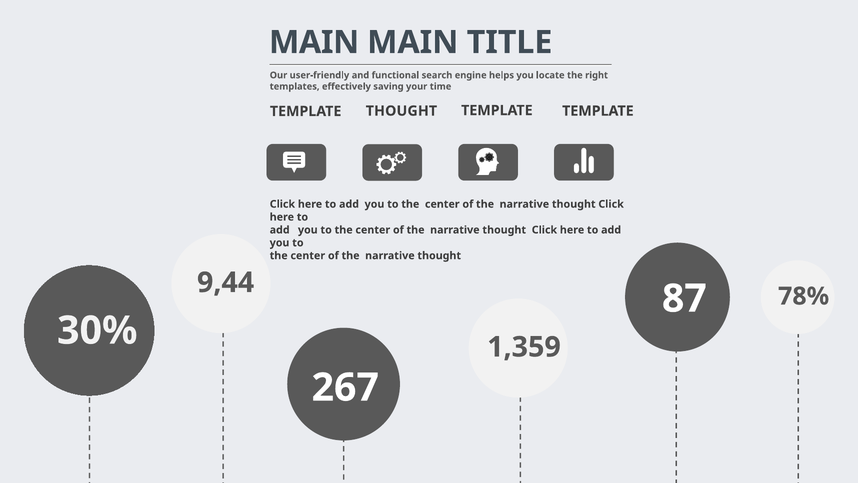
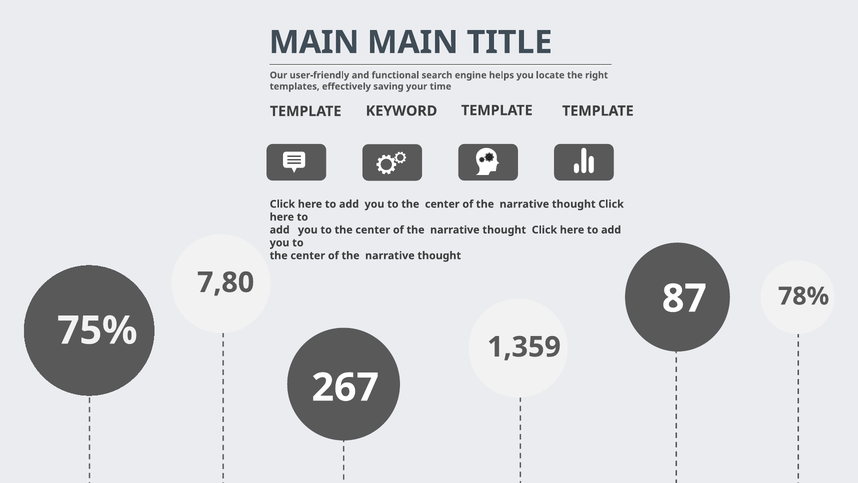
TEMPLATE THOUGHT: THOUGHT -> KEYWORD
9,44: 9,44 -> 7,80
30%: 30% -> 75%
